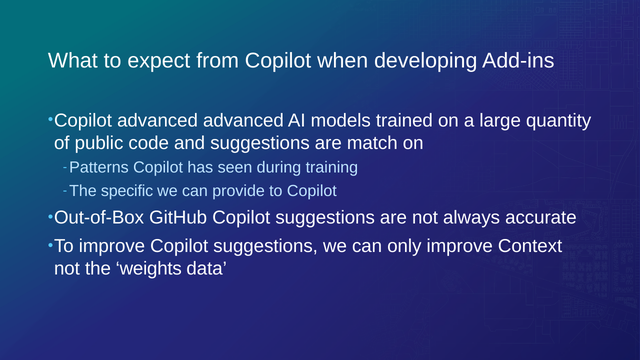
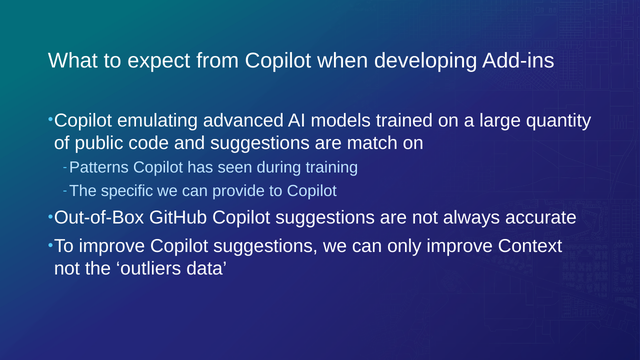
Copilot advanced: advanced -> emulating
weights: weights -> outliers
